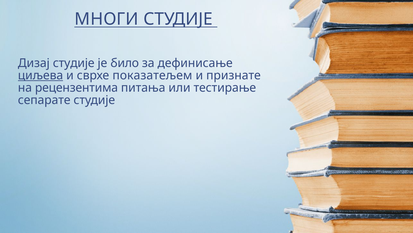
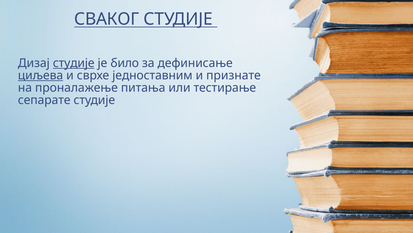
МНОГИ: МНОГИ -> СВАКОГ
студије at (74, 63) underline: none -> present
показатељем: показатељем -> једноставним
рецензентима: рецензентима -> проналажење
